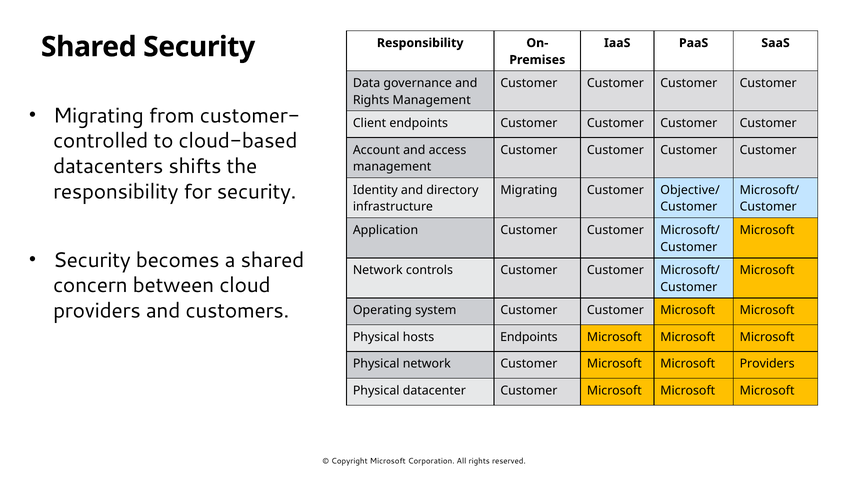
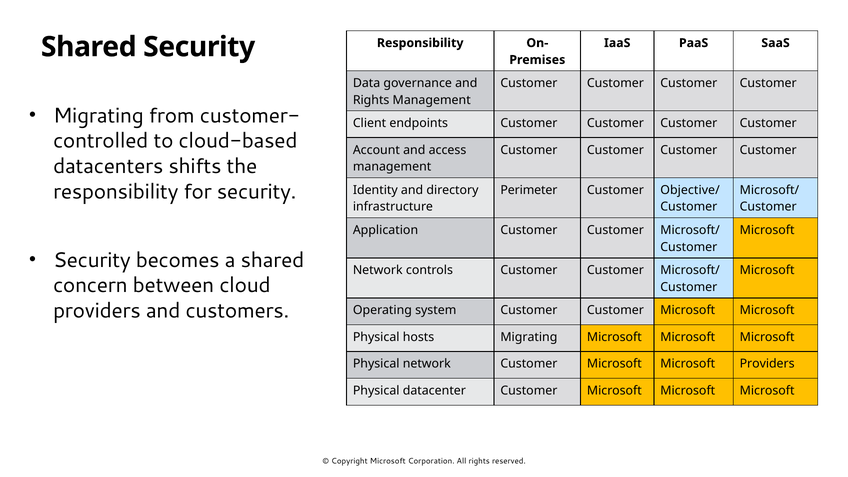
Migrating at (529, 190): Migrating -> Perimeter
hosts Endpoints: Endpoints -> Migrating
